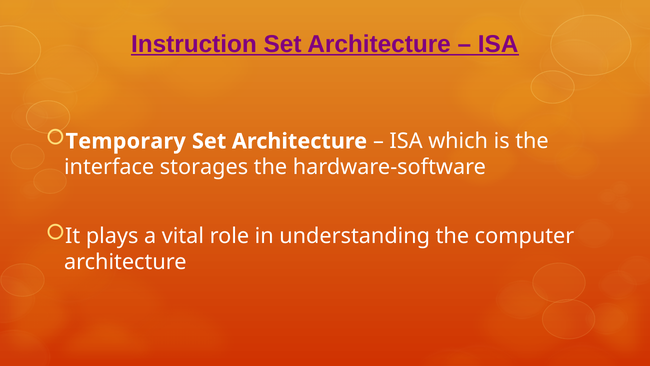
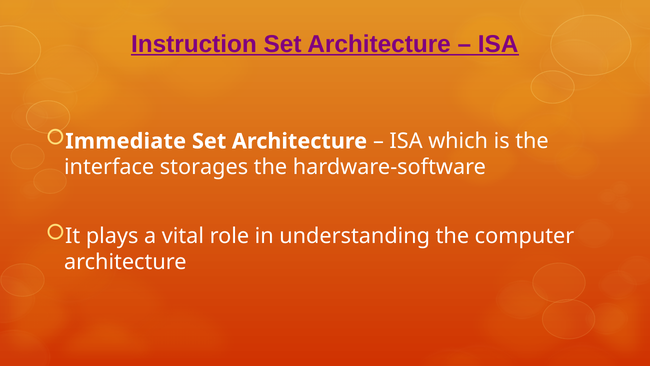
Temporary: Temporary -> Immediate
